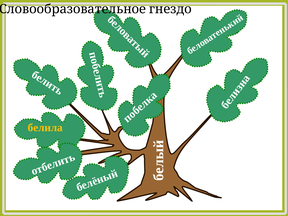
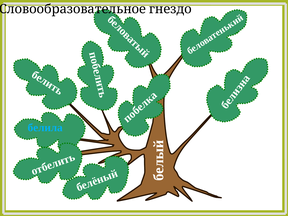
белила colour: yellow -> light blue
